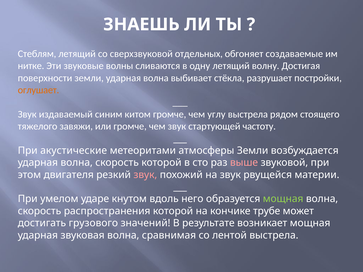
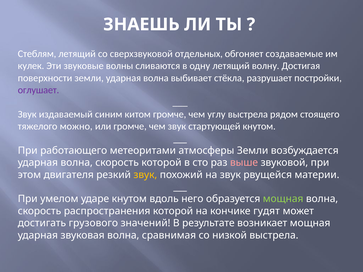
нитке: нитке -> кулек
оглушает colour: orange -> purple
завяжи: завяжи -> можно
стартующей частоту: частоту -> кнутом
акустические: акустические -> работающего
звук at (145, 175) colour: pink -> yellow
трубе: трубе -> гудят
лентой: лентой -> низкой
